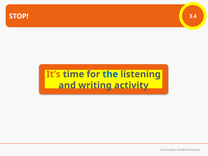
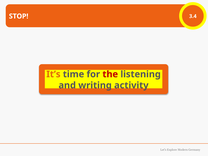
the colour: blue -> red
